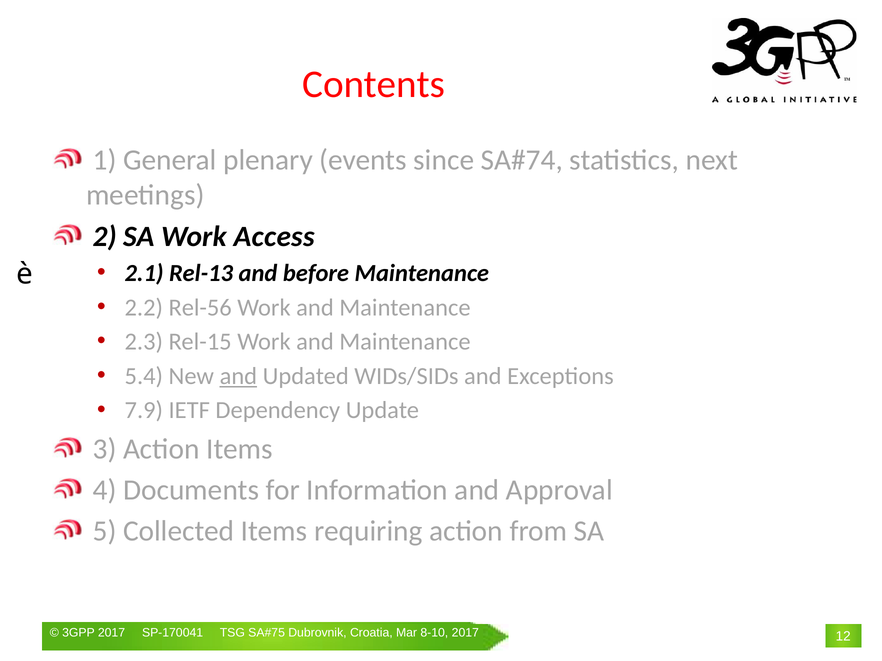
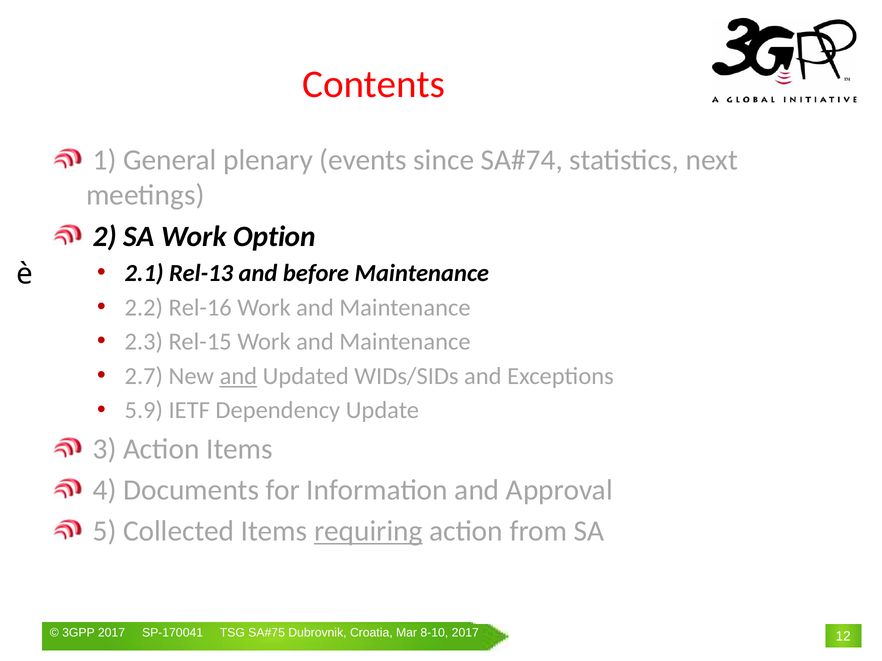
Access: Access -> Option
Rel-56: Rel-56 -> Rel-16
5.4: 5.4 -> 2.7
7.9: 7.9 -> 5.9
requiring underline: none -> present
